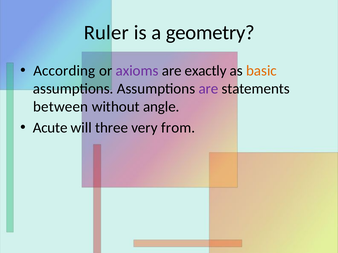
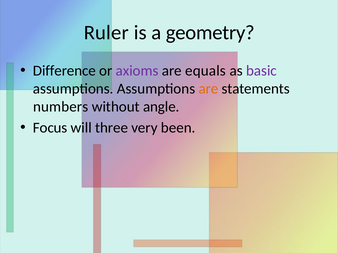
According: According -> Difference
exactly: exactly -> equals
basic colour: orange -> purple
are at (208, 89) colour: purple -> orange
between: between -> numbers
Acute: Acute -> Focus
from: from -> been
